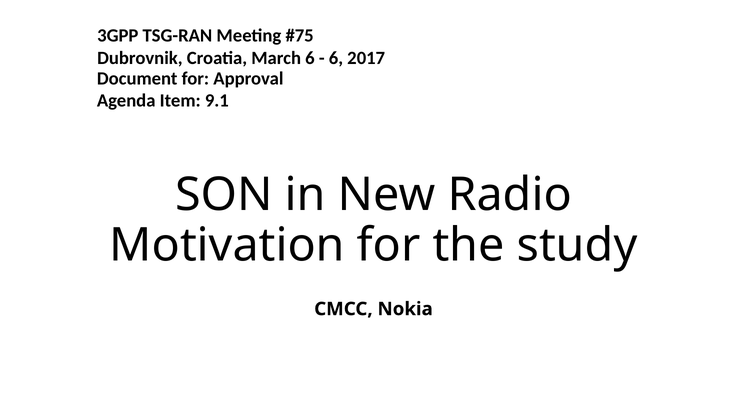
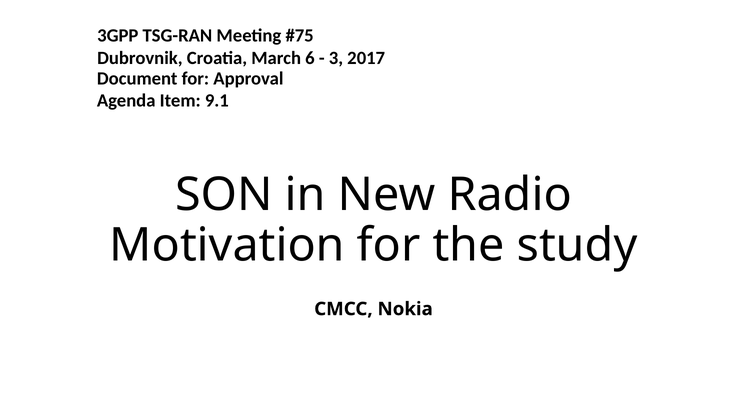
6 at (336, 58): 6 -> 3
